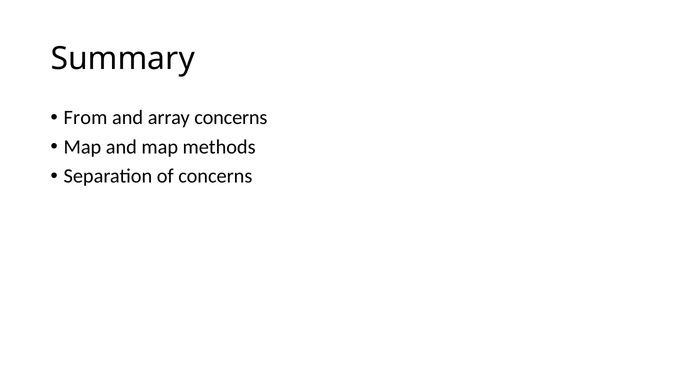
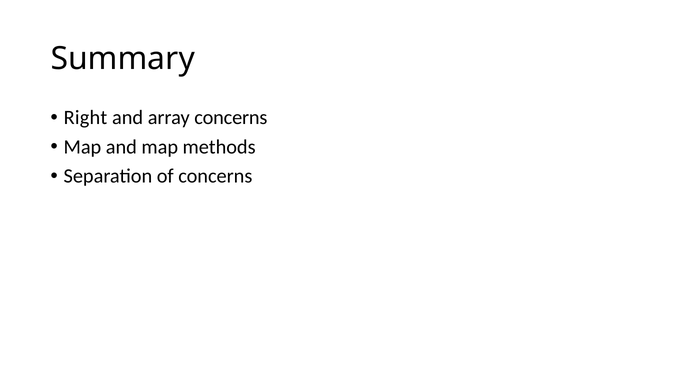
From: From -> Right
